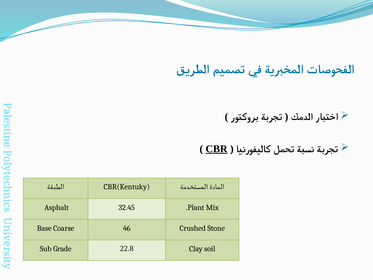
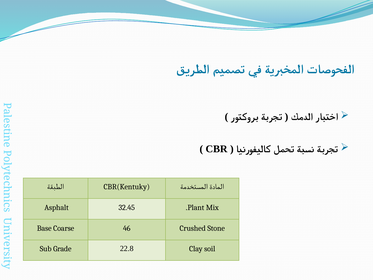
CBR underline: present -> none
